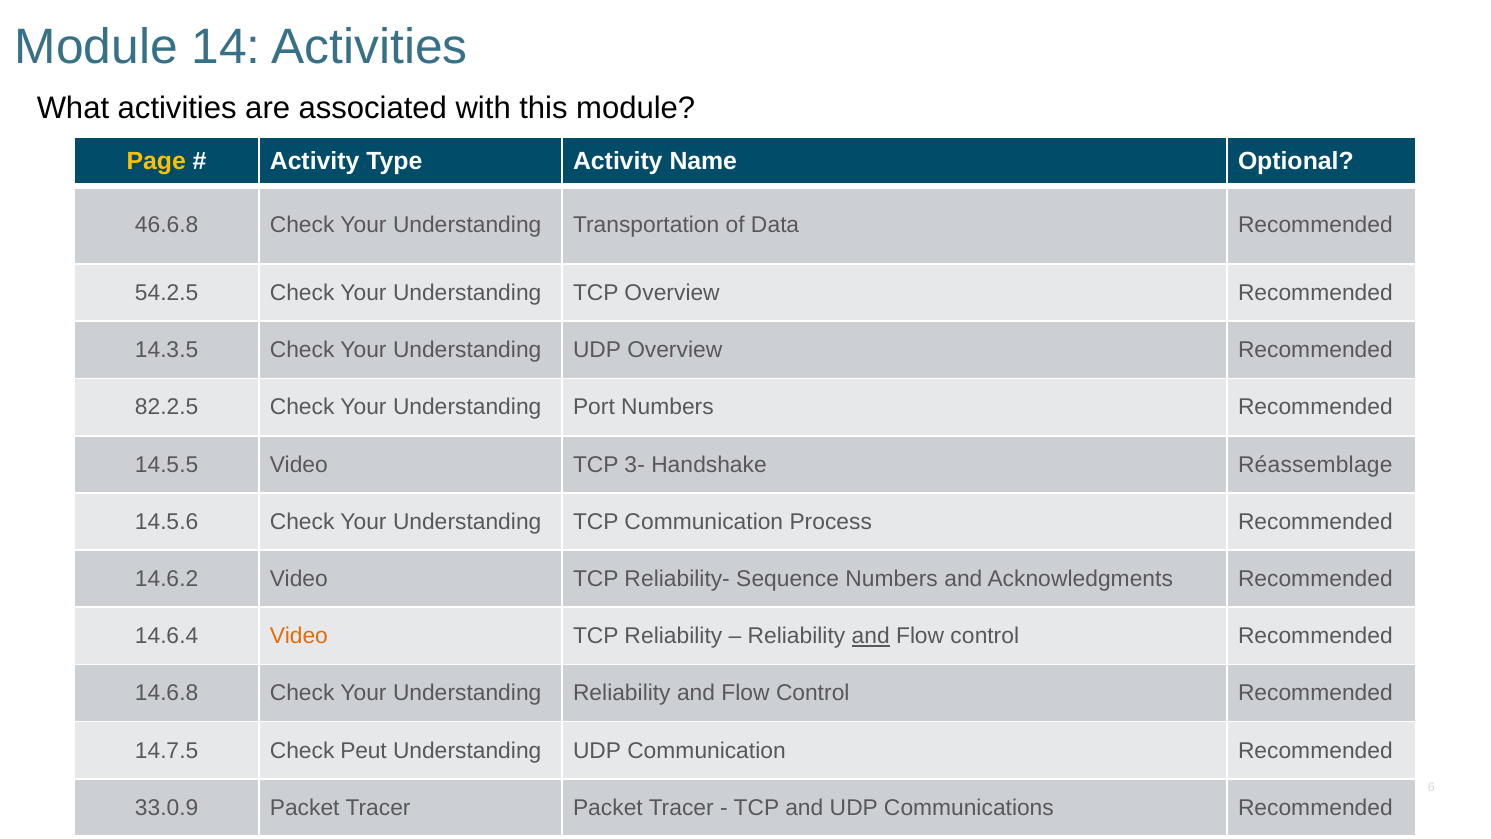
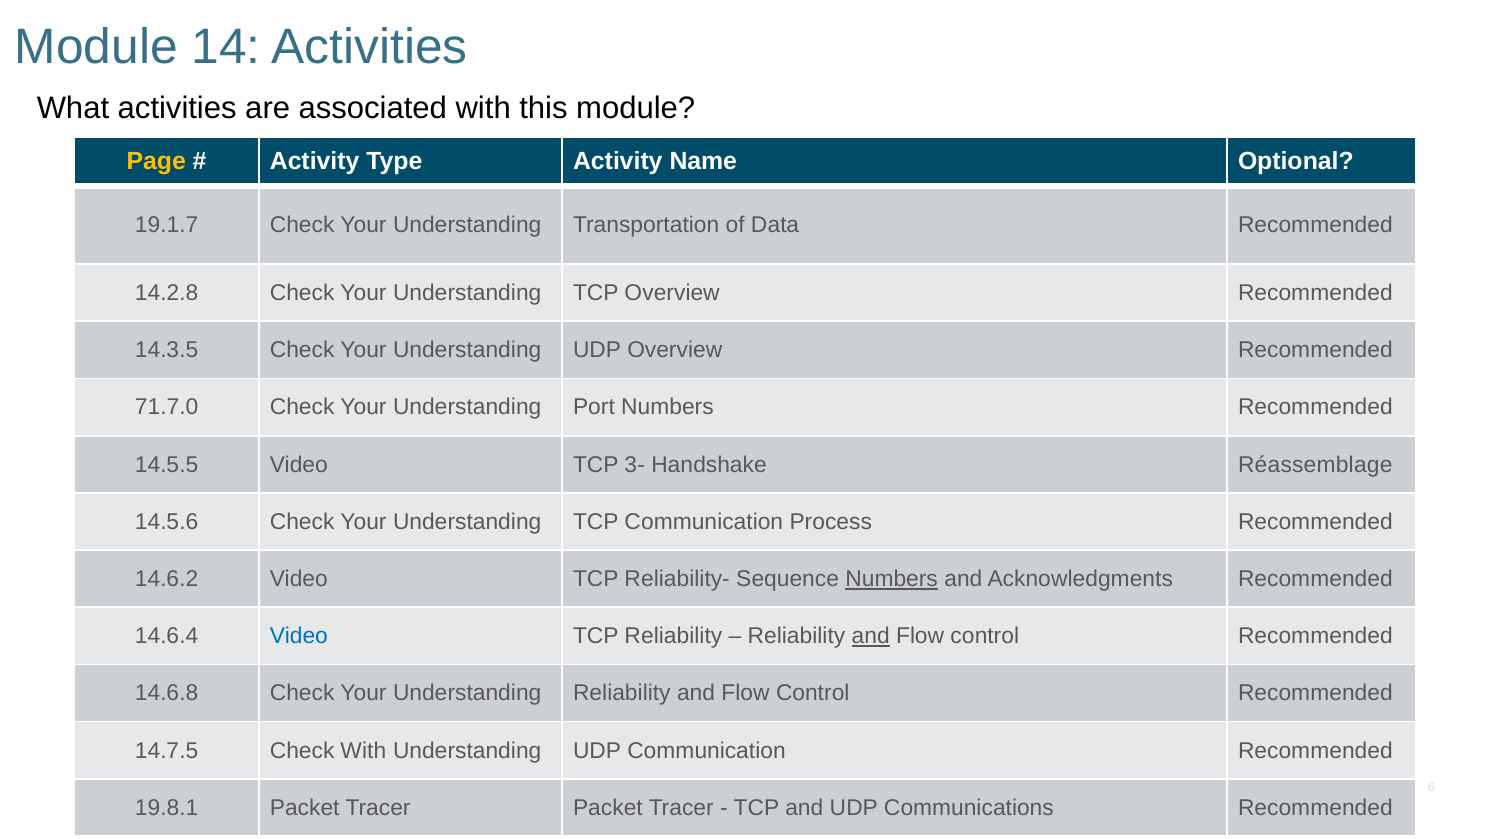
46.6.8: 46.6.8 -> 19.1.7
54.2.5: 54.2.5 -> 14.2.8
82.2.5: 82.2.5 -> 71.7.0
Numbers at (892, 579) underline: none -> present
Video at (299, 636) colour: orange -> blue
Check Peut: Peut -> With
33.0.9: 33.0.9 -> 19.8.1
